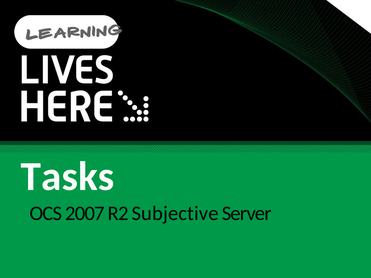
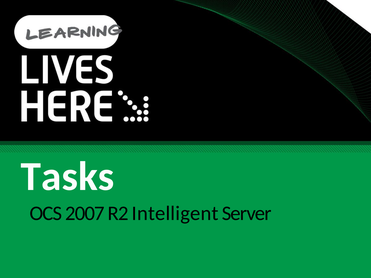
Subjective: Subjective -> Intelligent
